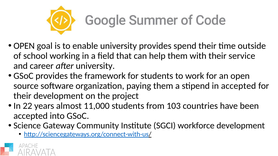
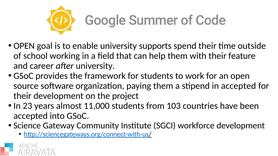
university provides: provides -> supports
service: service -> feature
22: 22 -> 23
